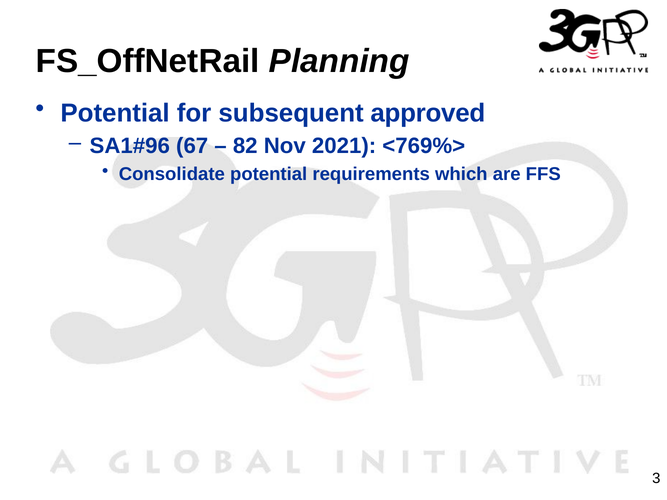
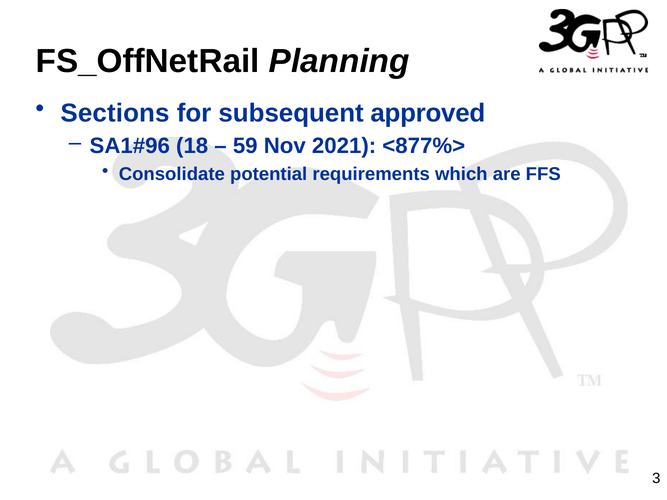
Potential at (115, 113): Potential -> Sections
67: 67 -> 18
82: 82 -> 59
<769%>: <769%> -> <877%>
